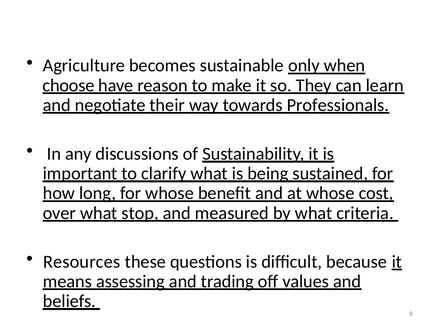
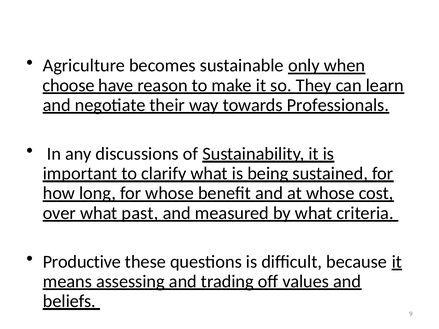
stop: stop -> past
Resources: Resources -> Productive
